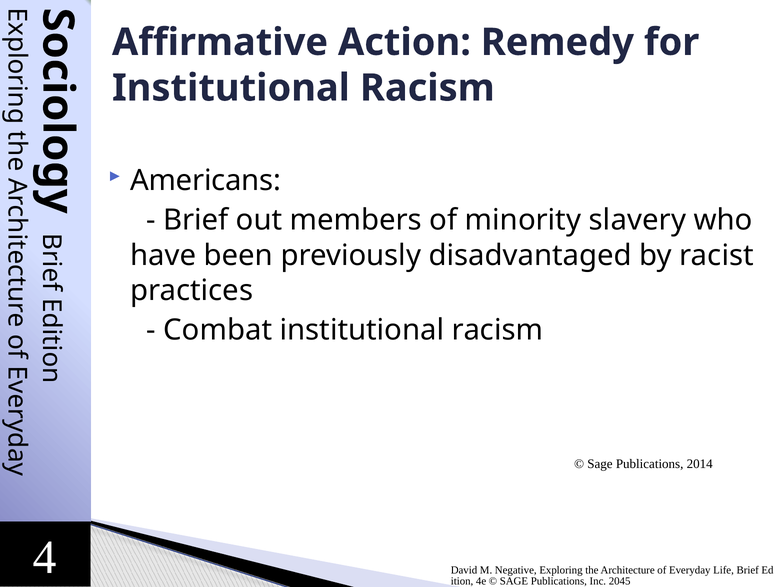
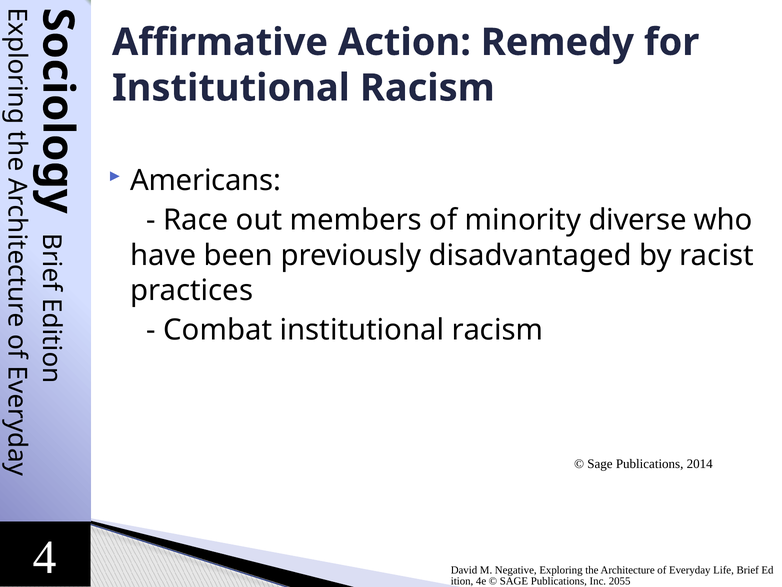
Brief at (196, 220): Brief -> Race
slavery: slavery -> diverse
2045: 2045 -> 2055
